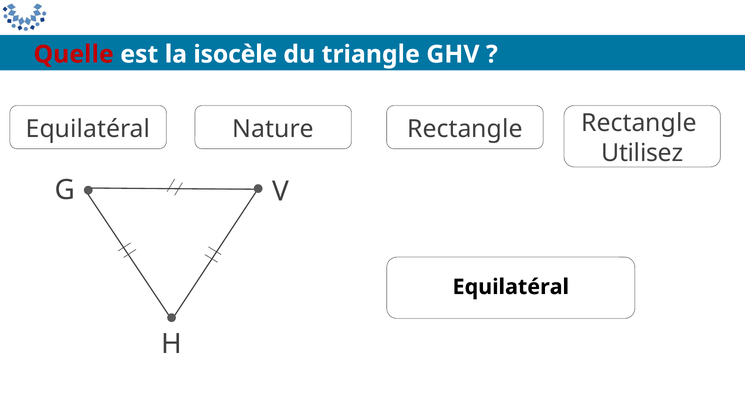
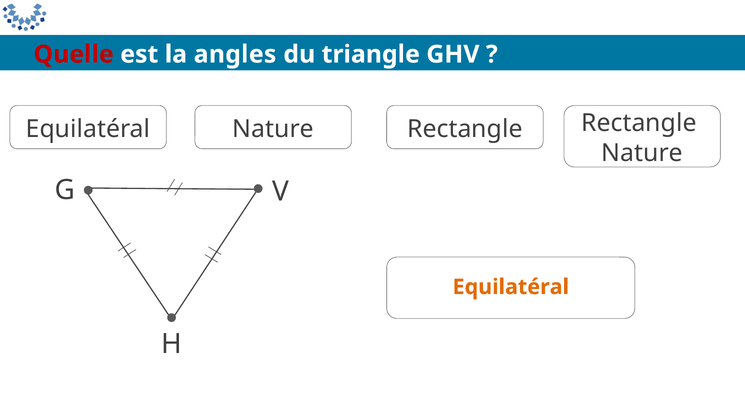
isocèle: isocèle -> angles
Utilisez at (642, 153): Utilisez -> Nature
Equilatéral at (511, 287) colour: black -> orange
